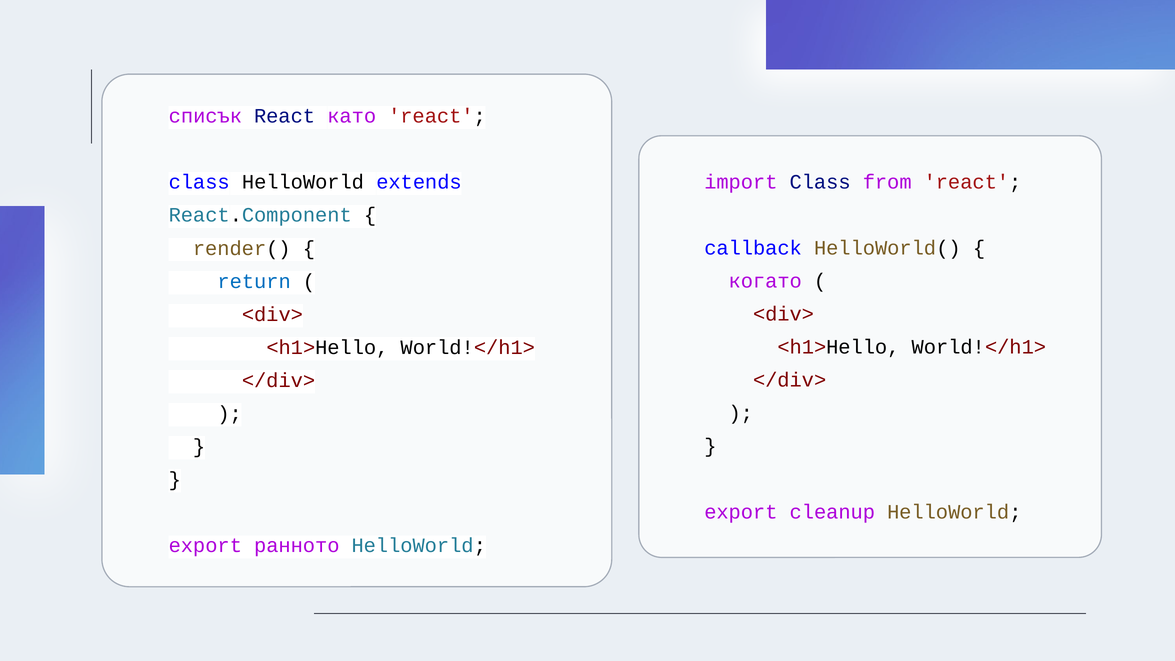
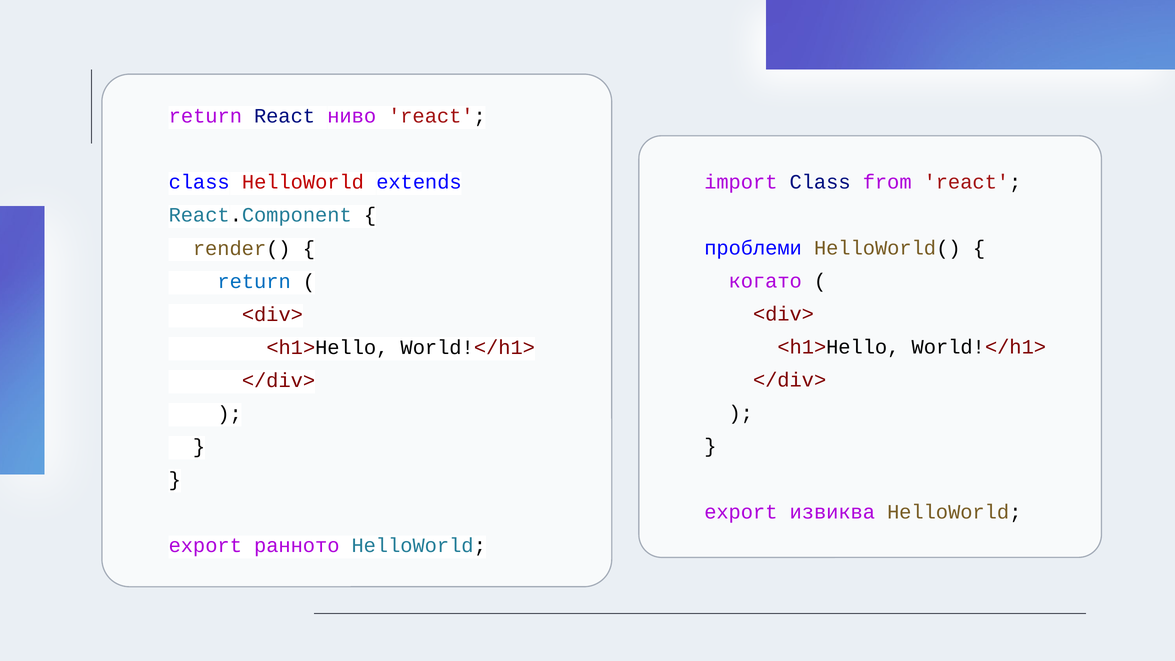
списък at (205, 116): списък -> return
като: като -> ниво
HelloWorld at (303, 182) colour: black -> red
callback: callback -> проблеми
cleanup: cleanup -> извиква
